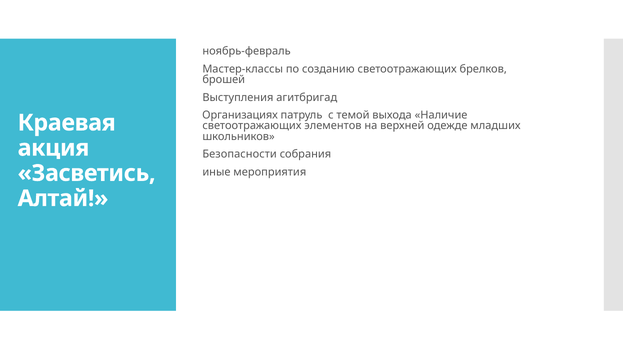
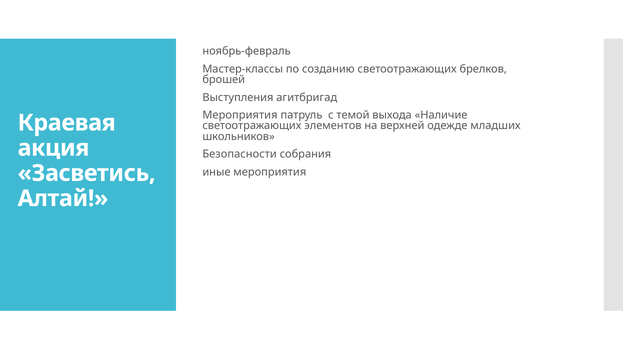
Организациях at (240, 115): Организациях -> Мероприятия
